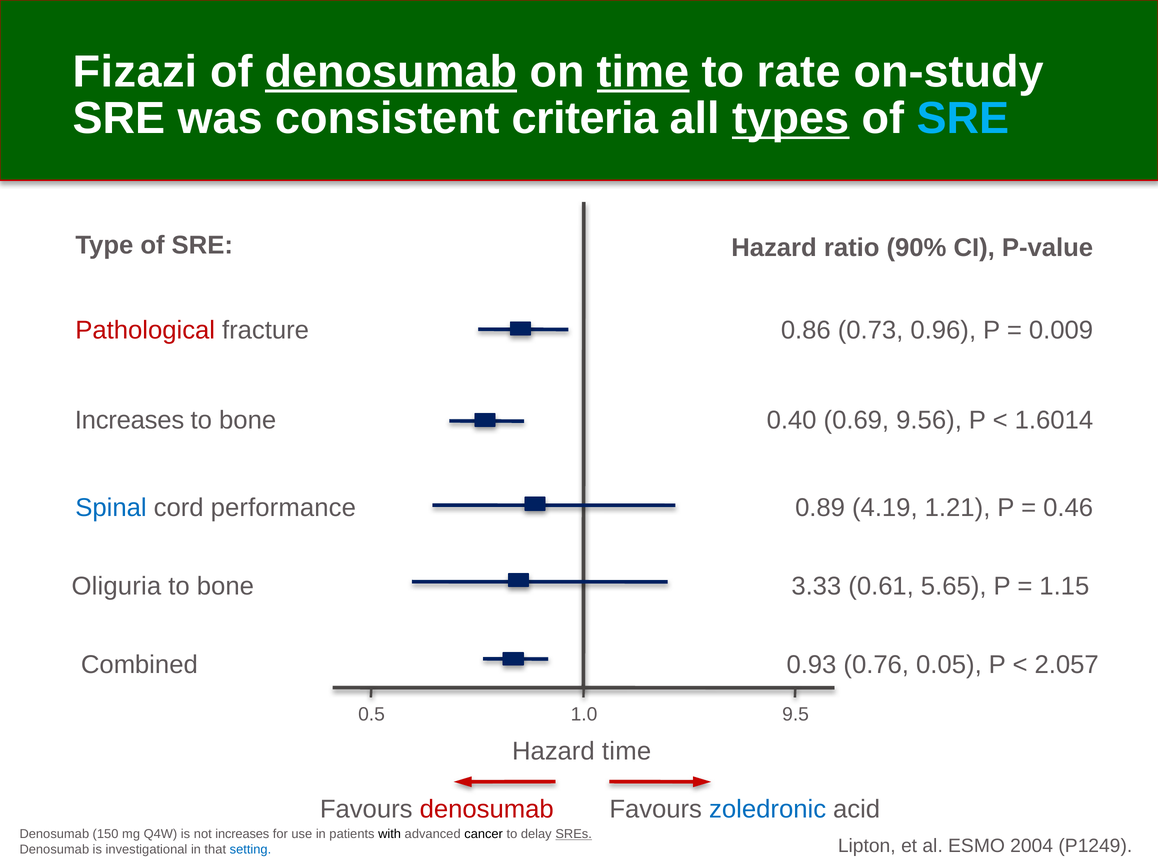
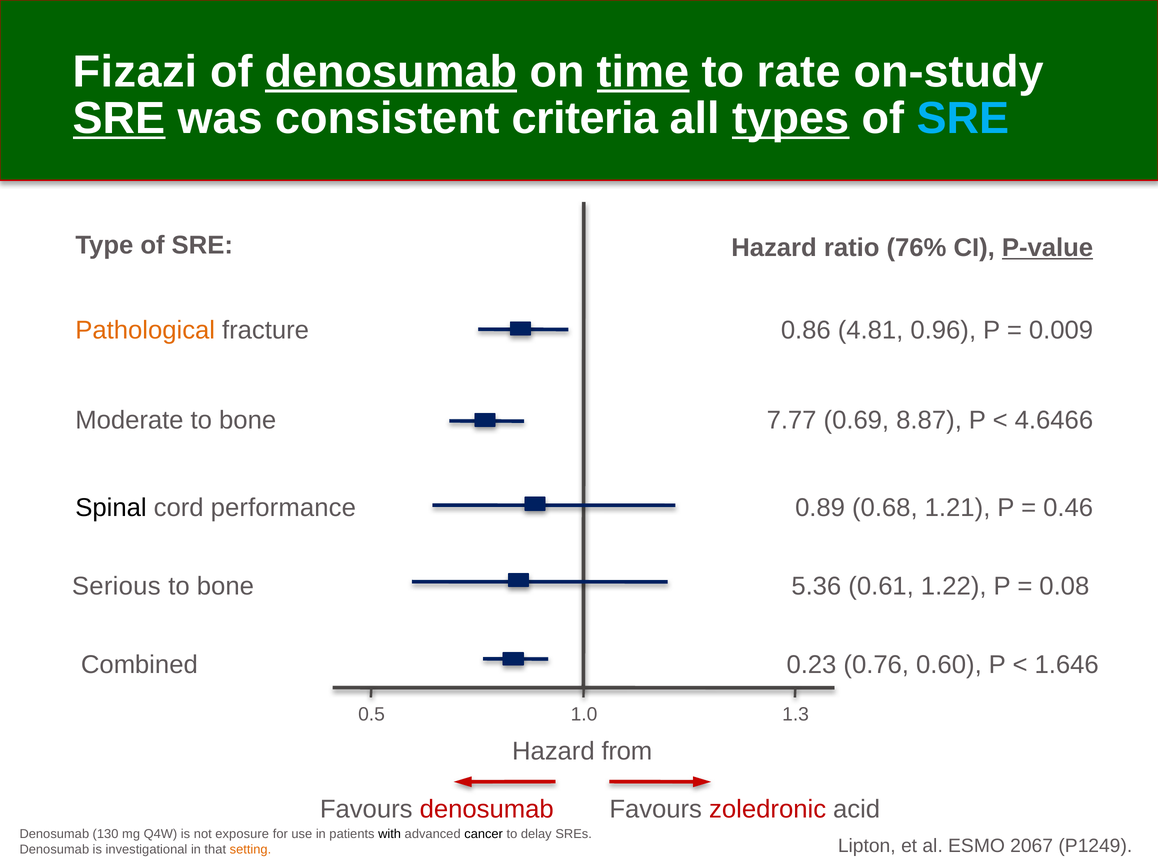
SRE at (119, 118) underline: none -> present
90%: 90% -> 76%
P-value underline: none -> present
Pathological colour: red -> orange
0.73: 0.73 -> 4.81
Increases at (130, 420): Increases -> Moderate
0.40: 0.40 -> 7.77
9.56: 9.56 -> 8.87
1.6014: 1.6014 -> 4.6466
Spinal colour: blue -> black
4.19: 4.19 -> 0.68
Oliguria: Oliguria -> Serious
3.33: 3.33 -> 5.36
5.65: 5.65 -> 1.22
1.15: 1.15 -> 0.08
0.93: 0.93 -> 0.23
0.05: 0.05 -> 0.60
2.057: 2.057 -> 1.646
9.5: 9.5 -> 1.3
Hazard time: time -> from
zoledronic colour: blue -> red
150: 150 -> 130
not increases: increases -> exposure
SREs underline: present -> none
2004: 2004 -> 2067
setting colour: blue -> orange
